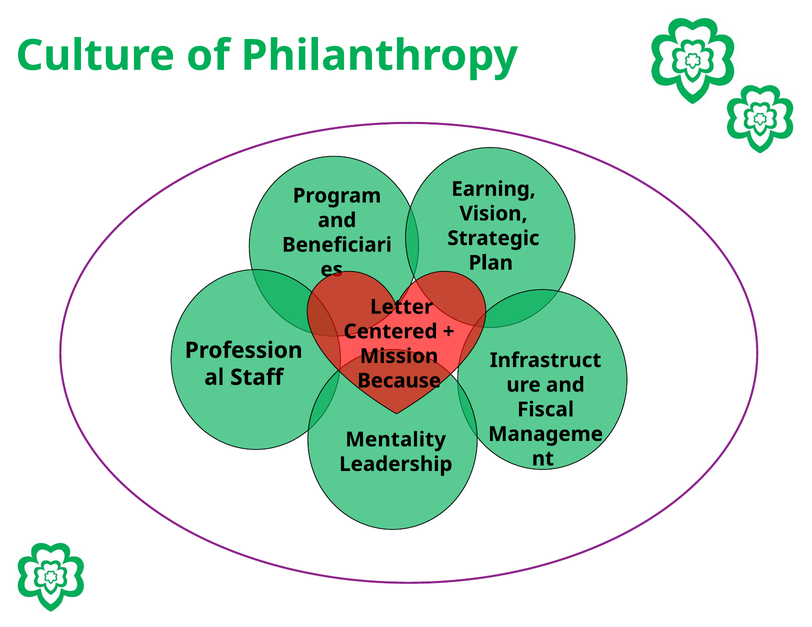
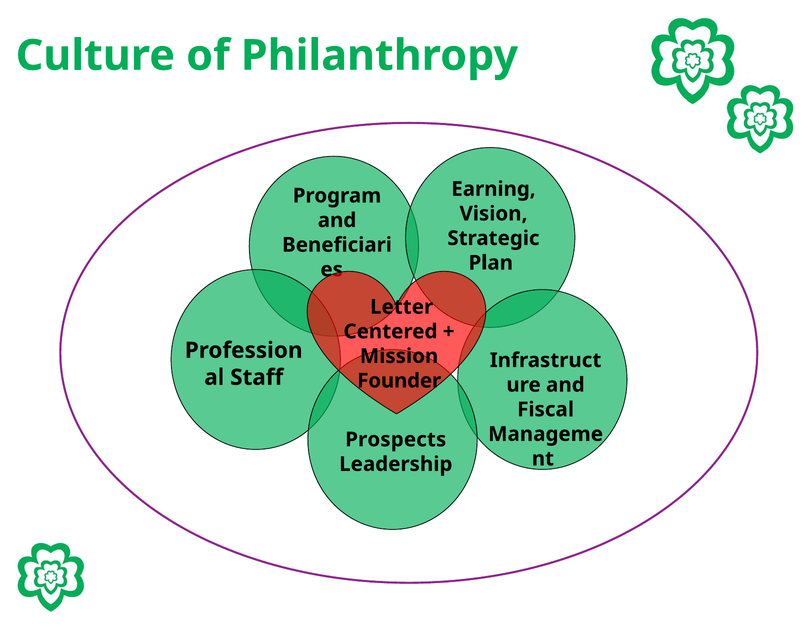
Because: Because -> Founder
Mentality: Mentality -> Prospects
